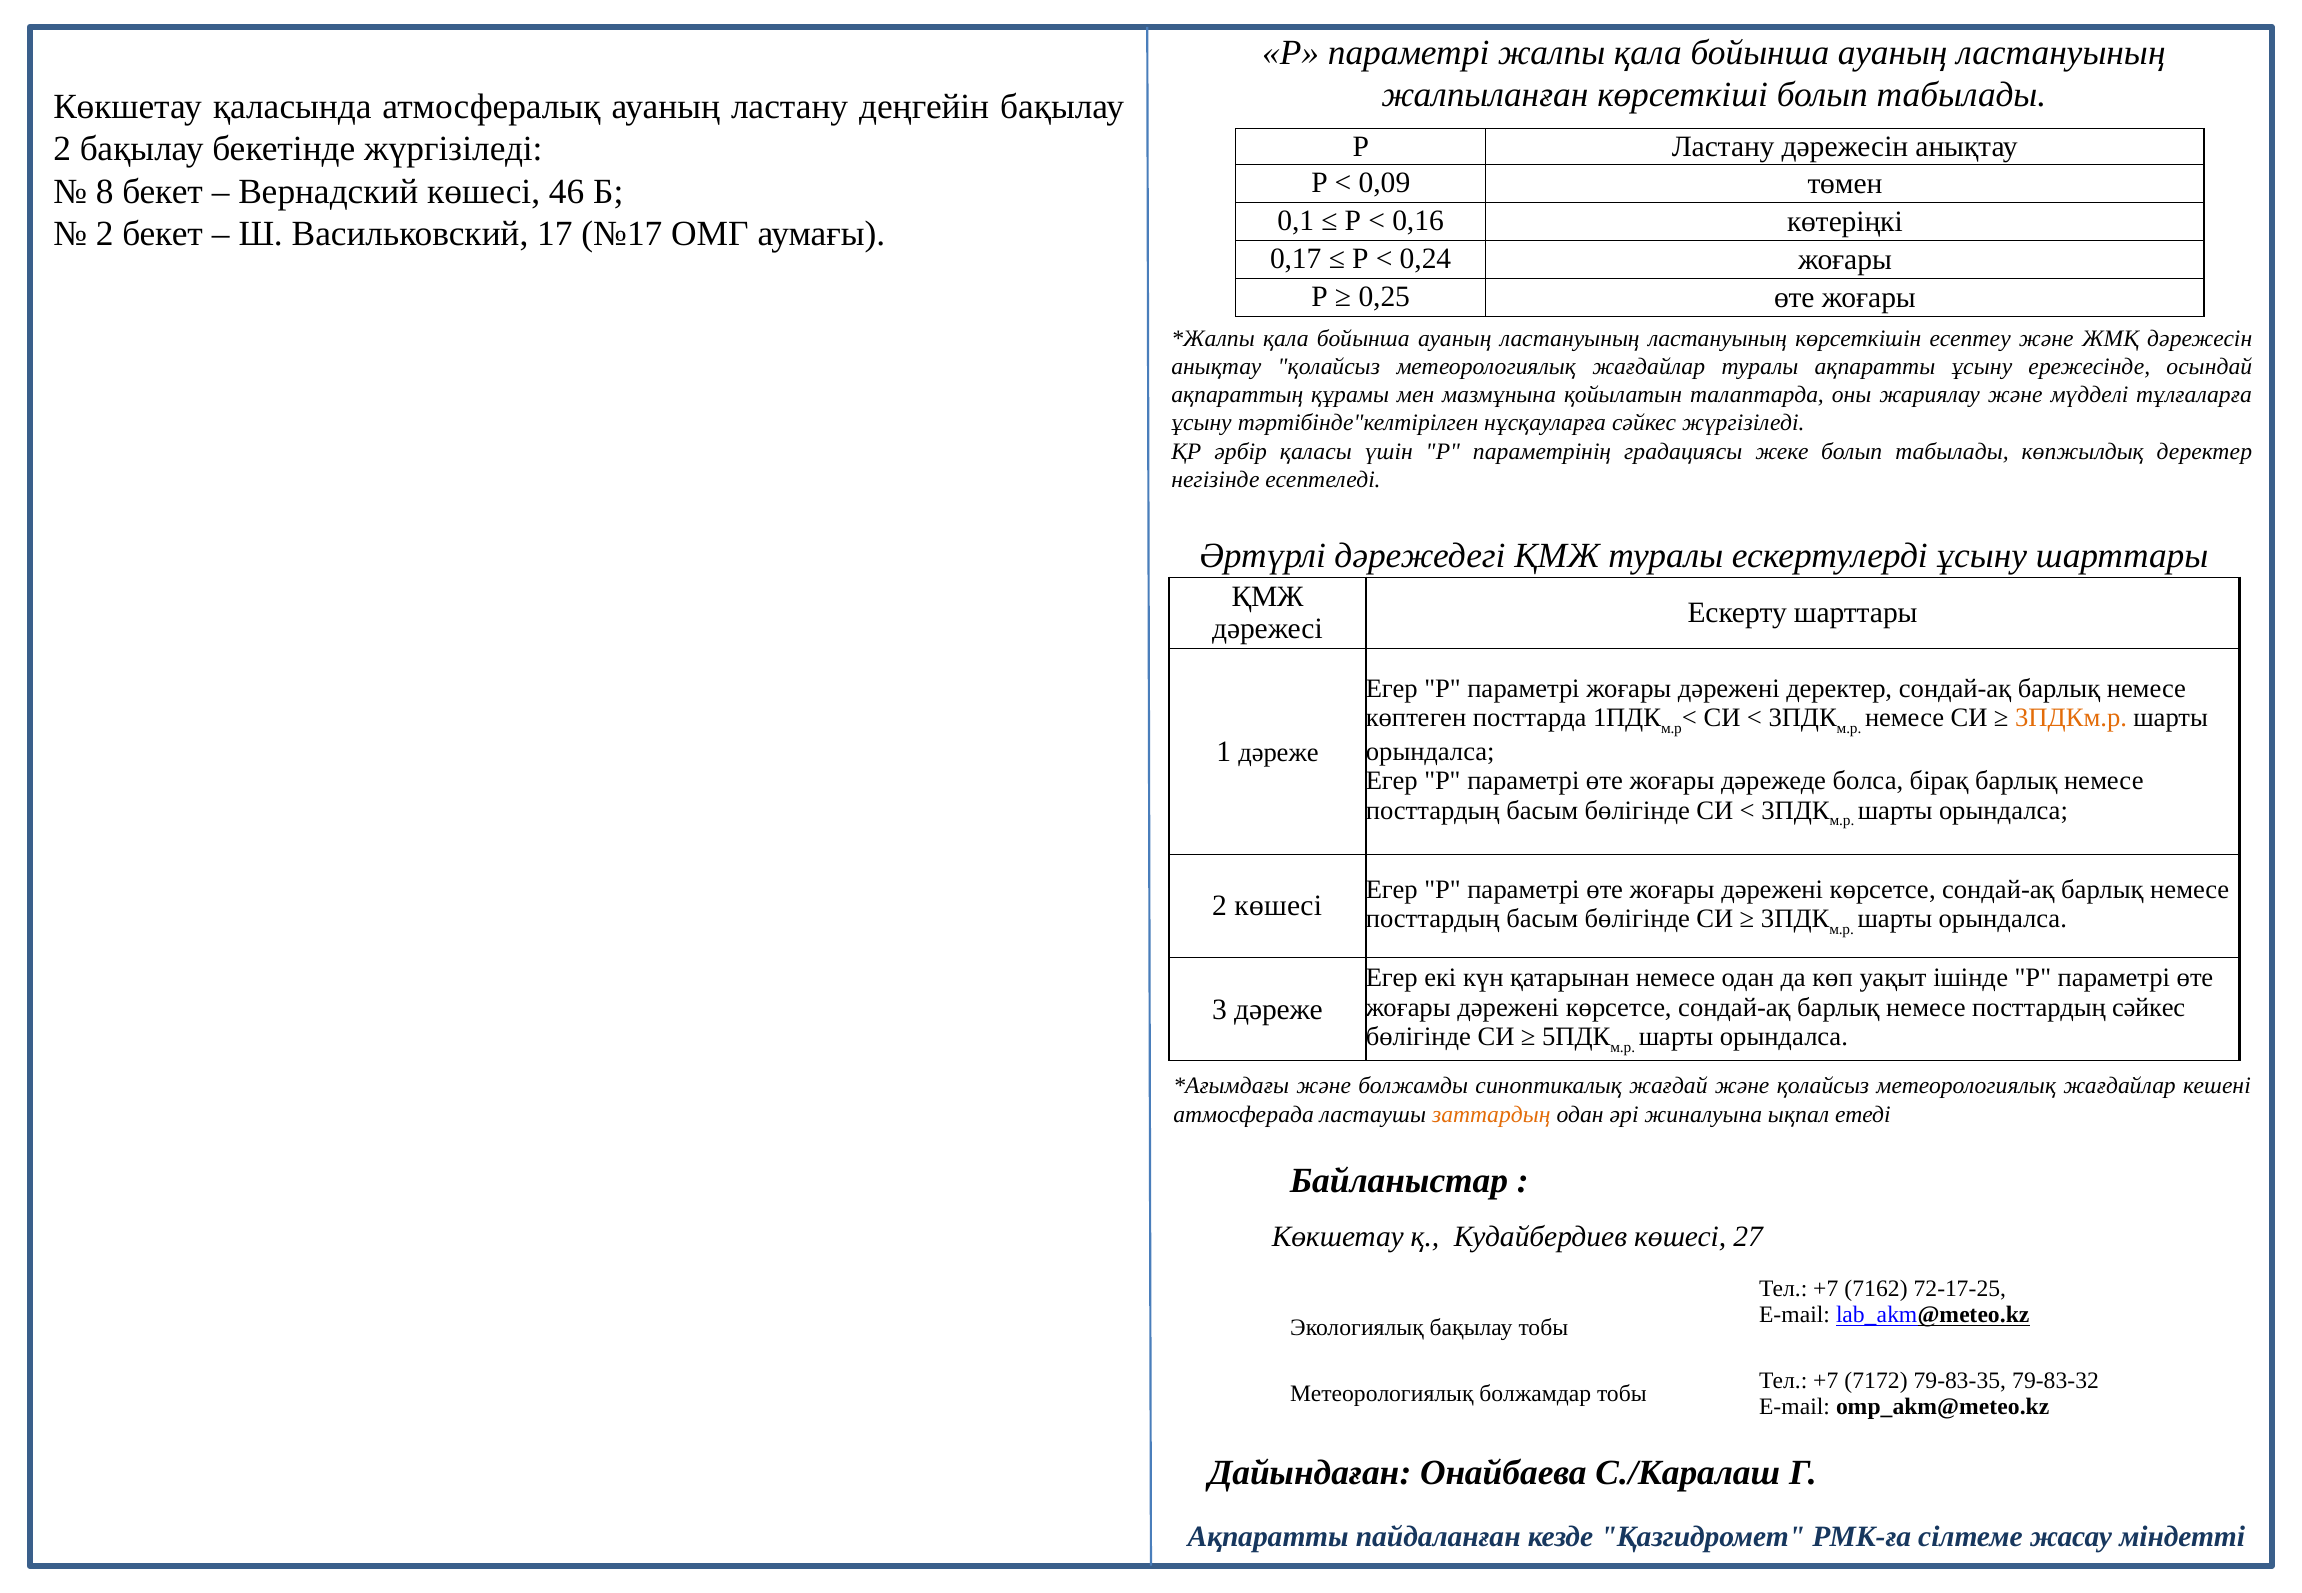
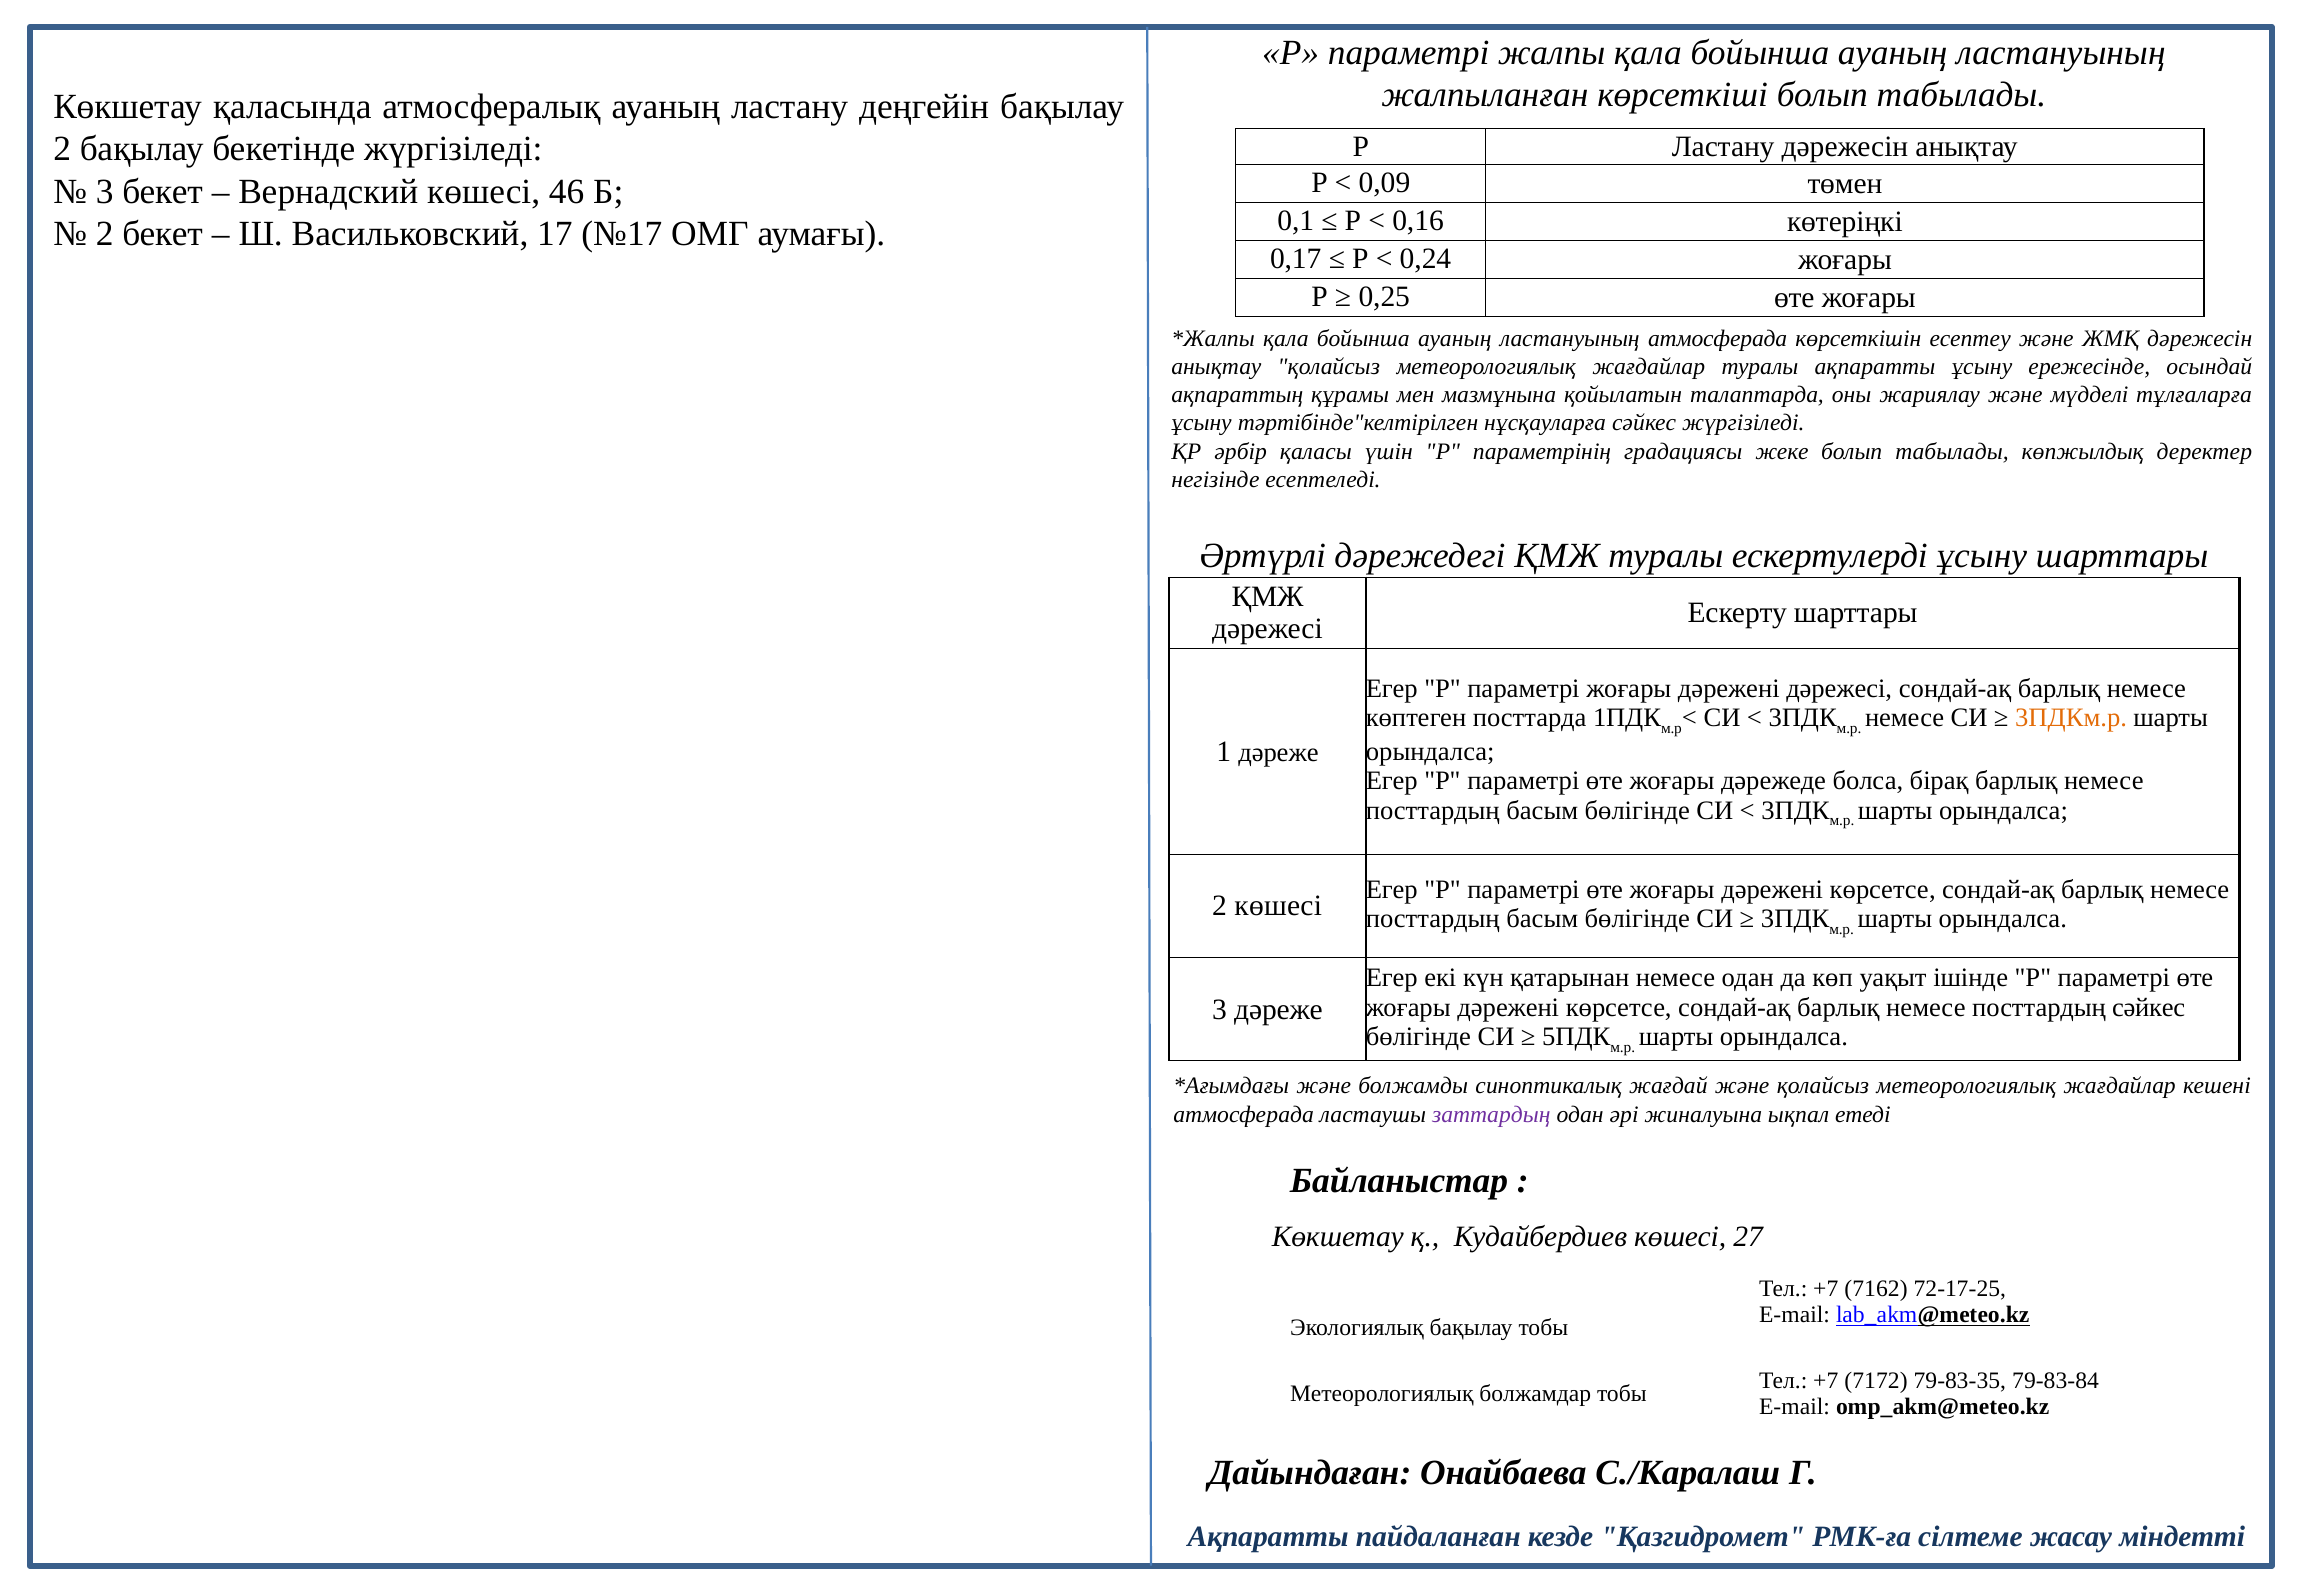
8 at (105, 191): 8 -> 3
ластануының ластануының: ластануының -> атмосферада
дәрежені деректер: деректер -> дәрежесі
заттардың colour: orange -> purple
79-83-32: 79-83-32 -> 79-83-84
